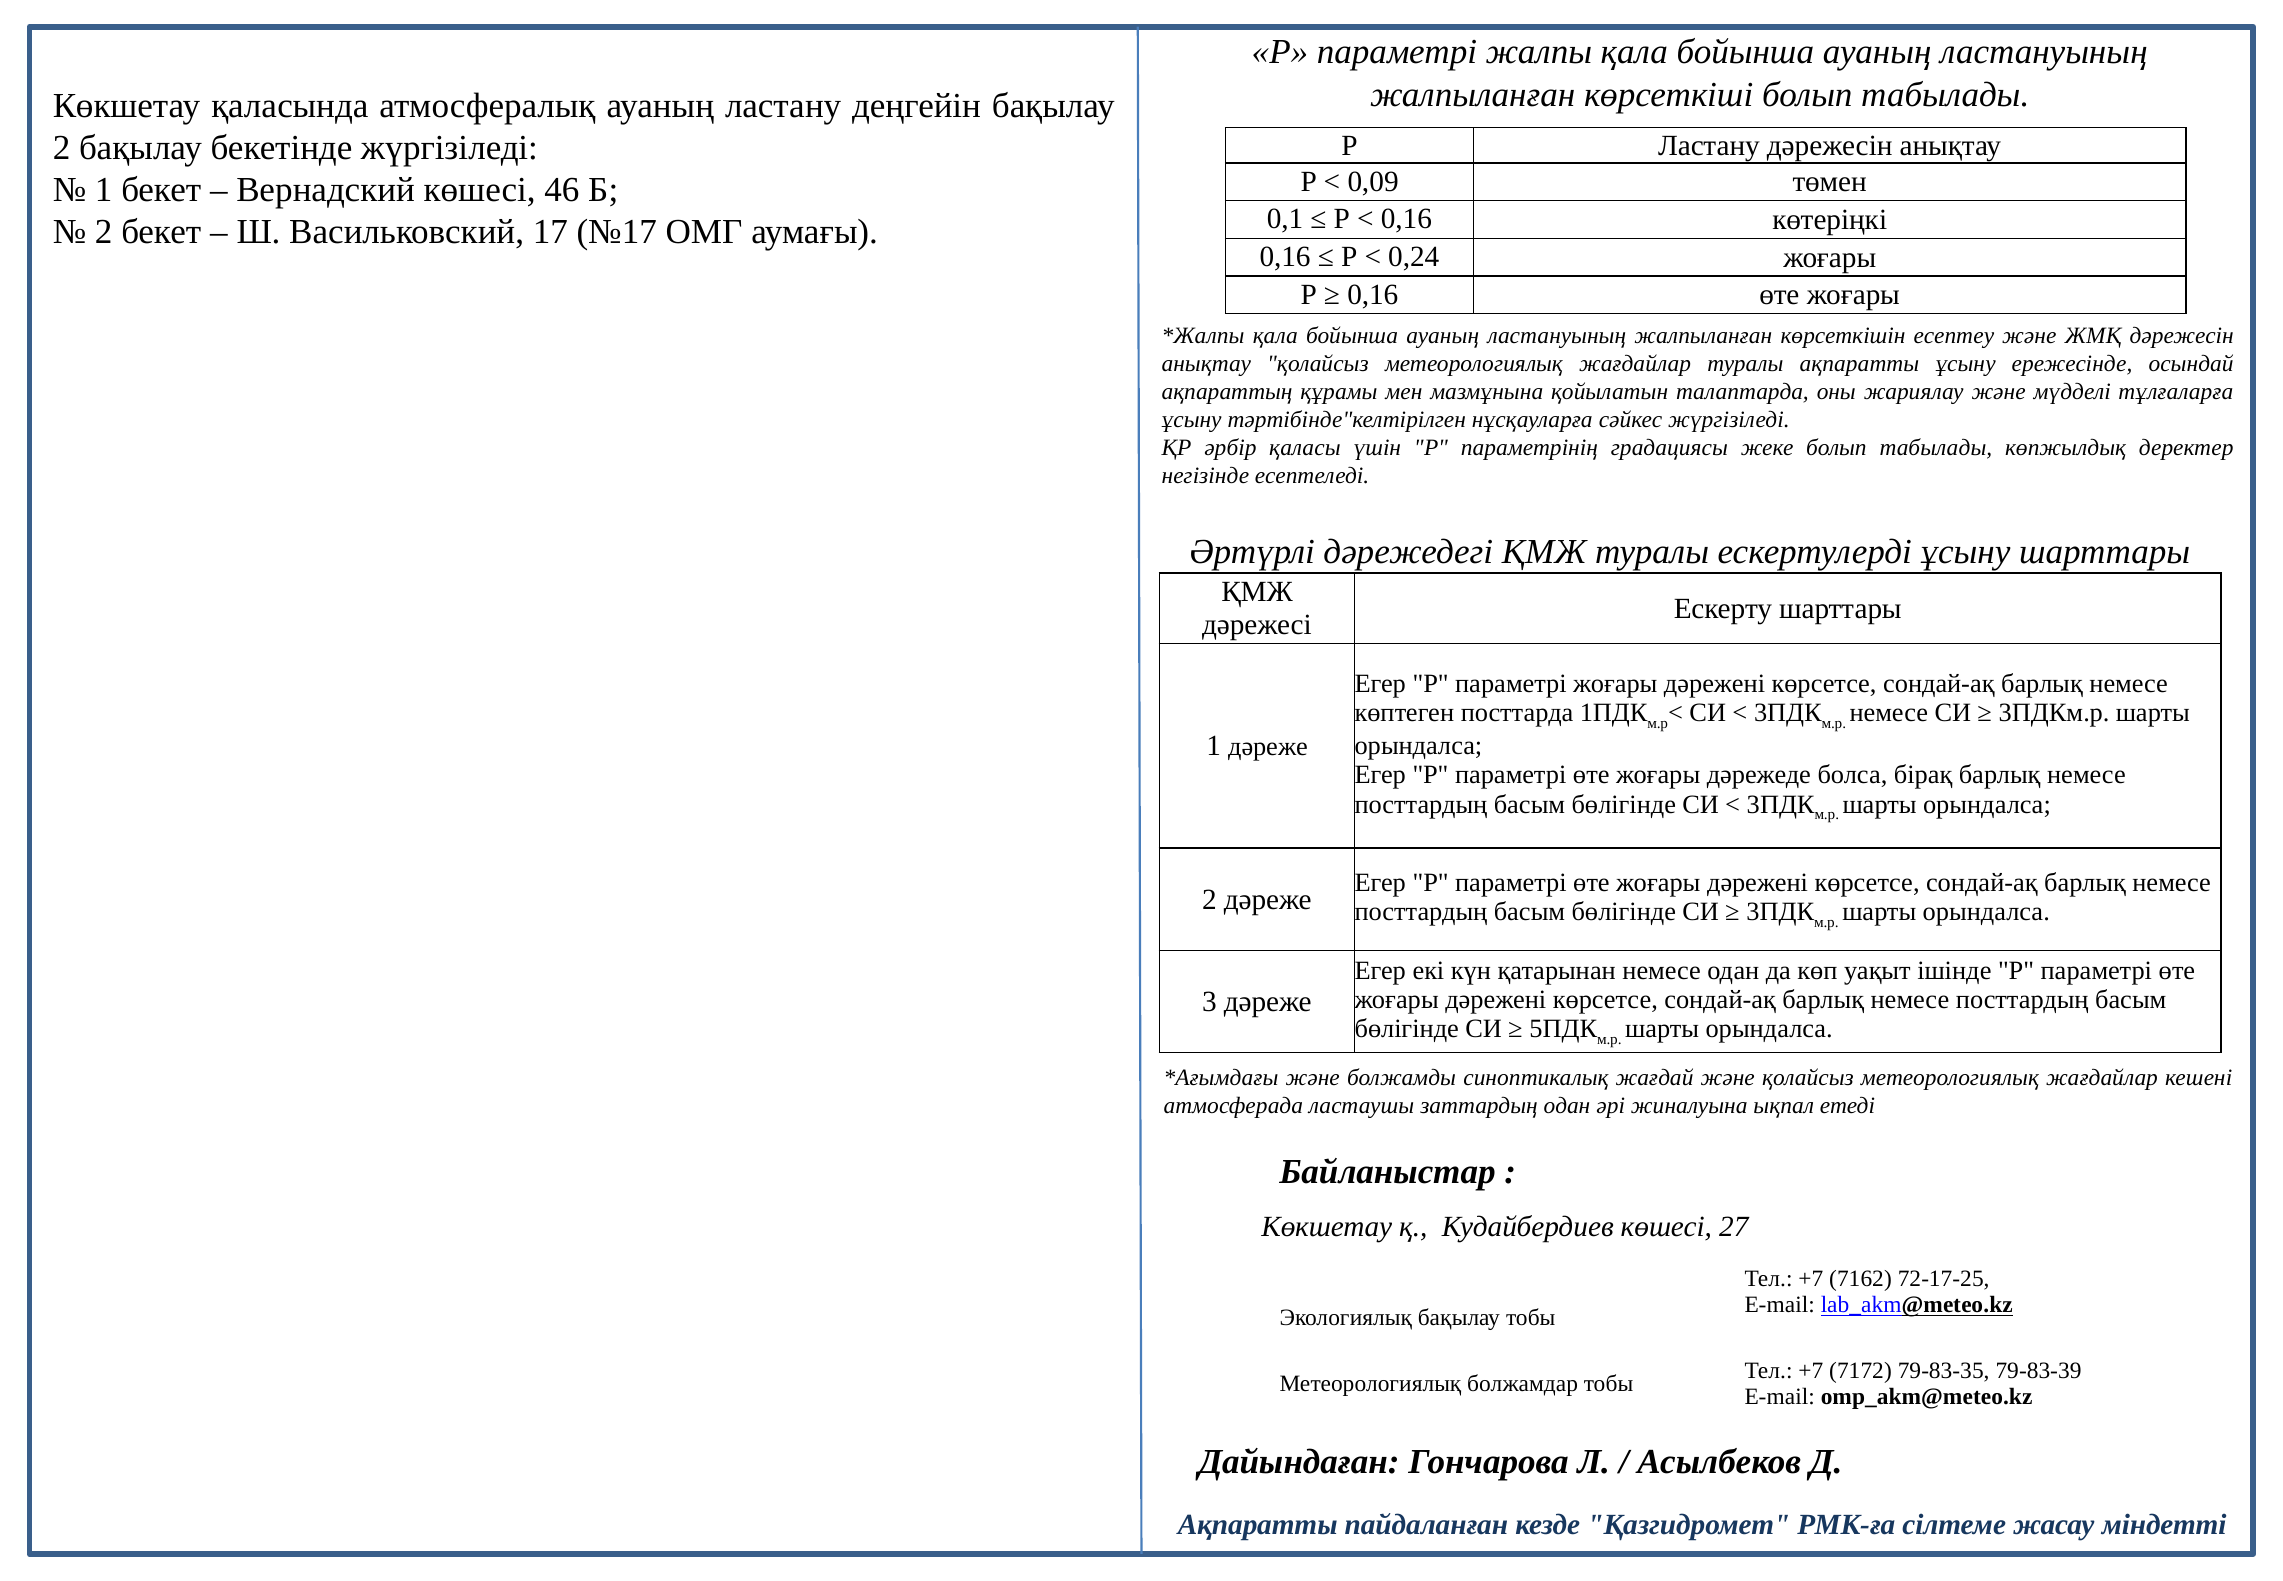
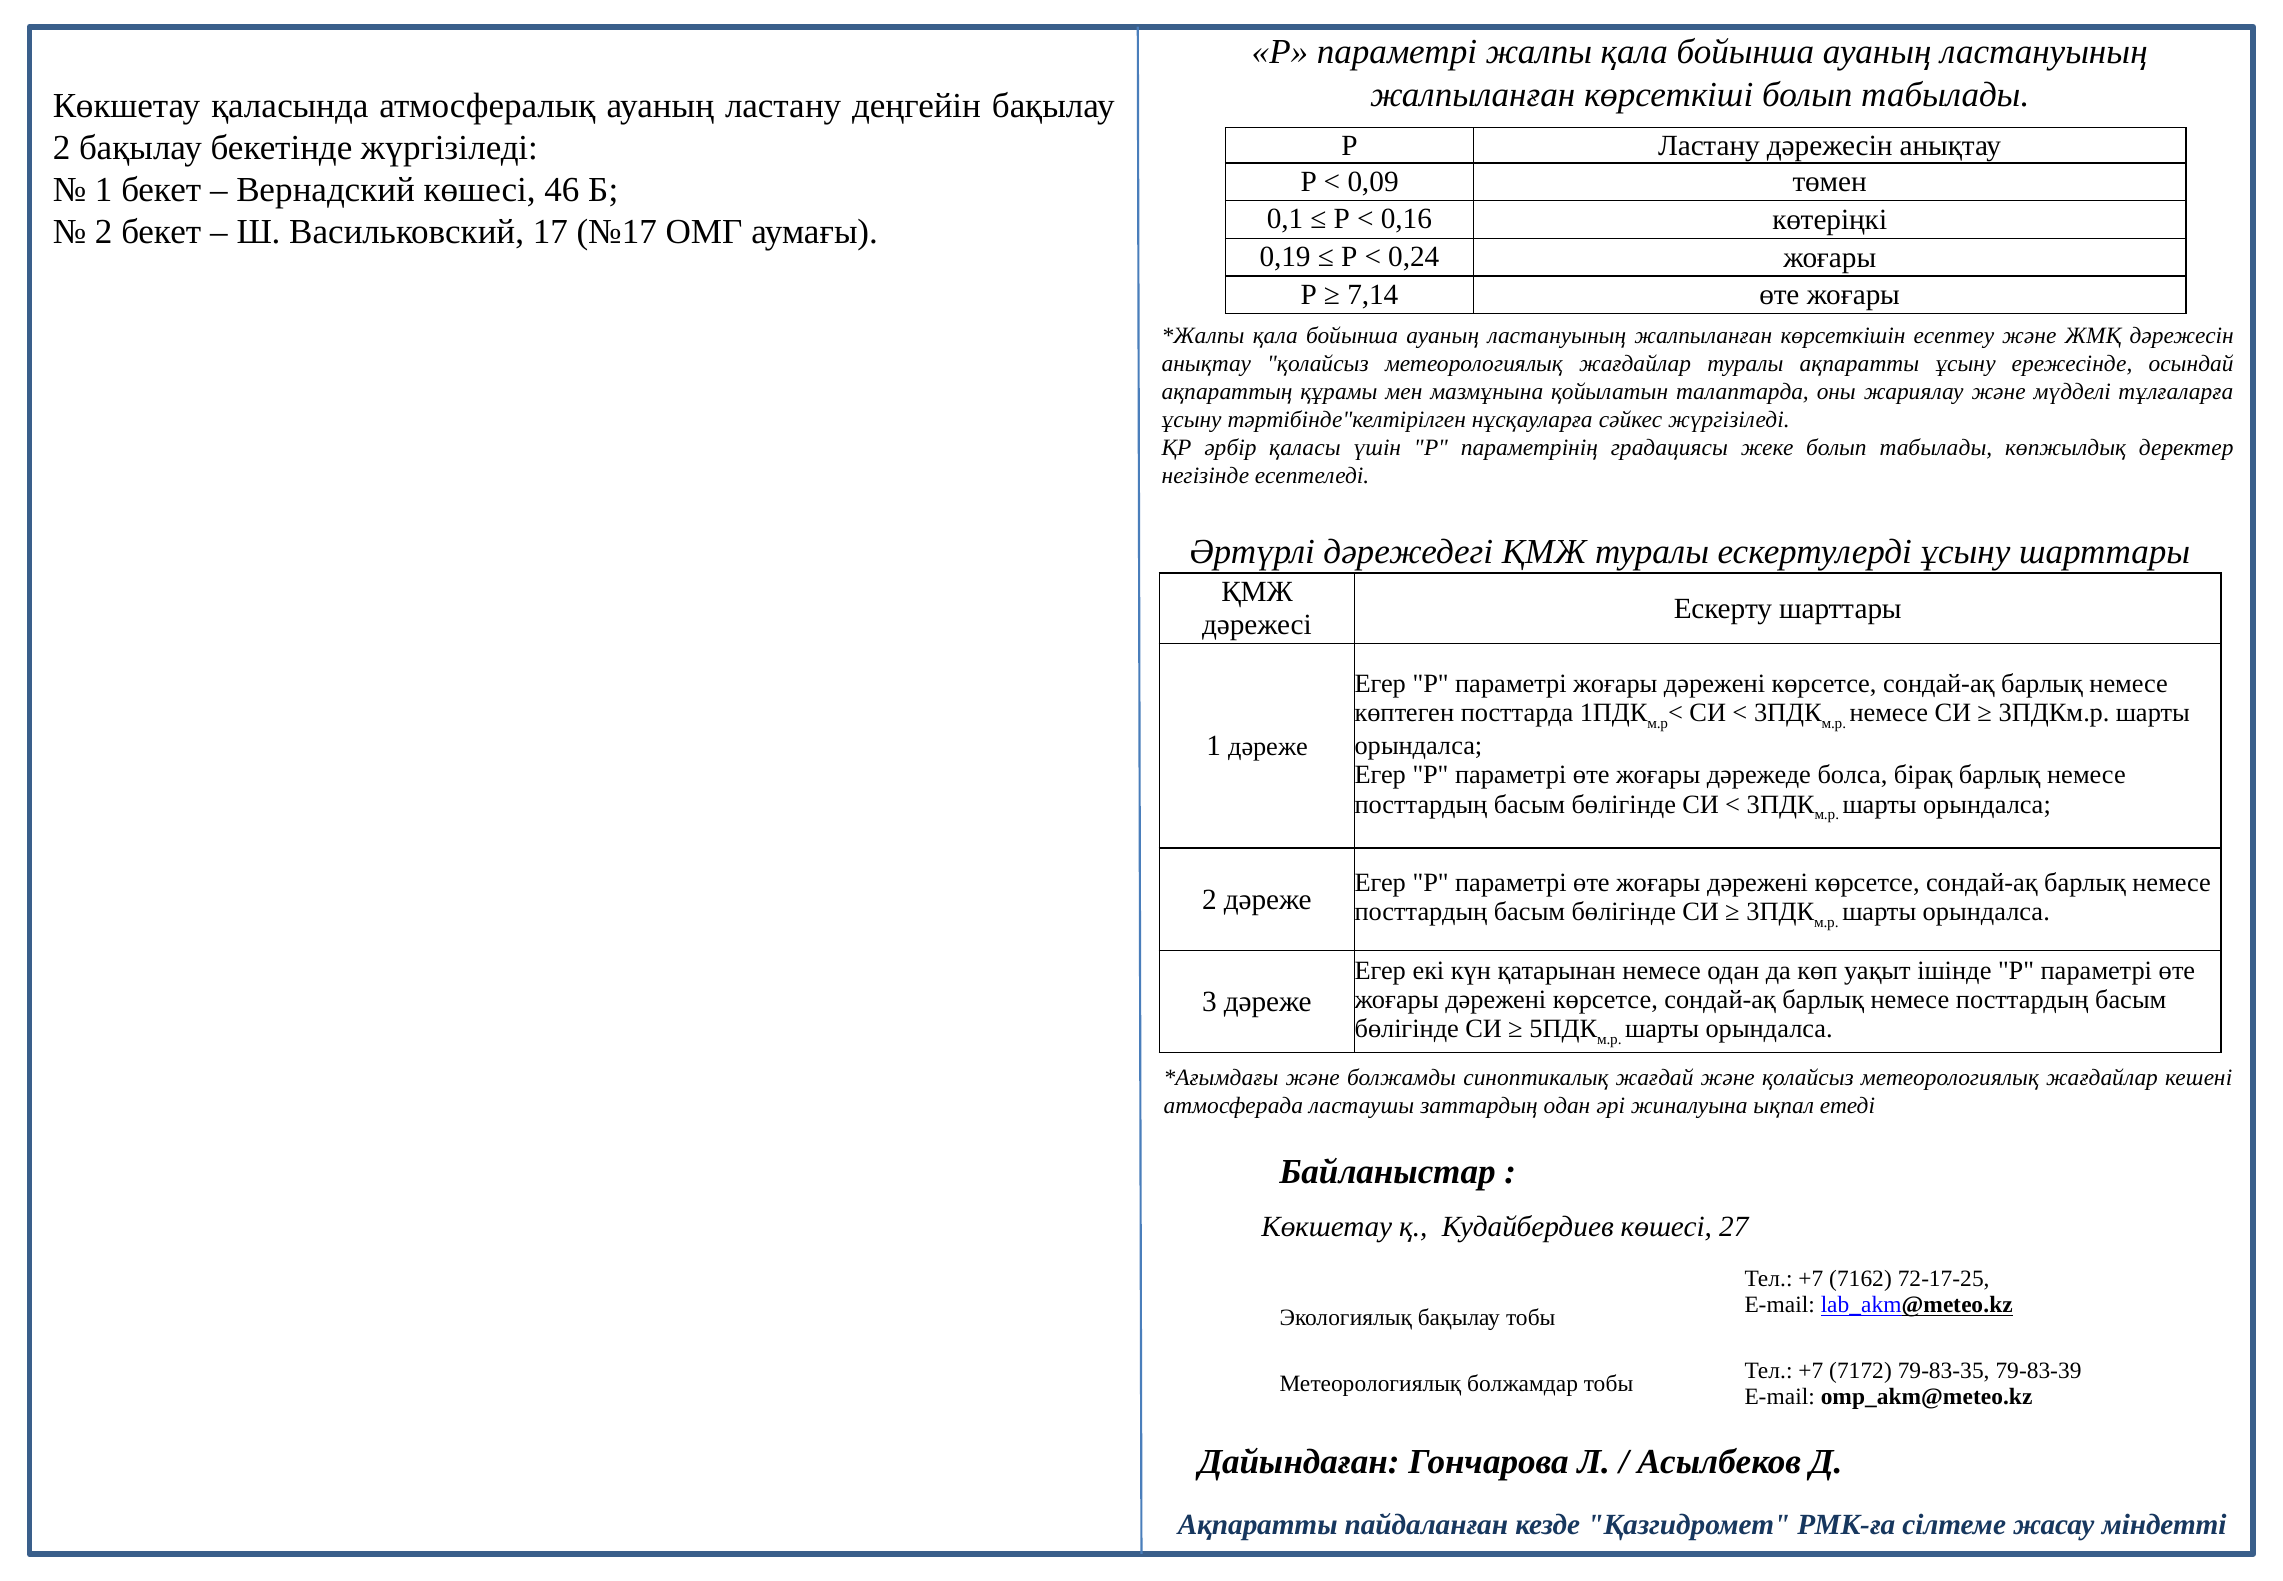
0,16 at (1285, 257): 0,16 -> 0,19
0,16 at (1373, 295): 0,16 -> 7,14
